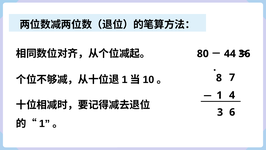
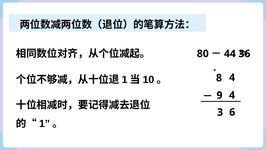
8 7: 7 -> 4
1 at (219, 95): 1 -> 9
